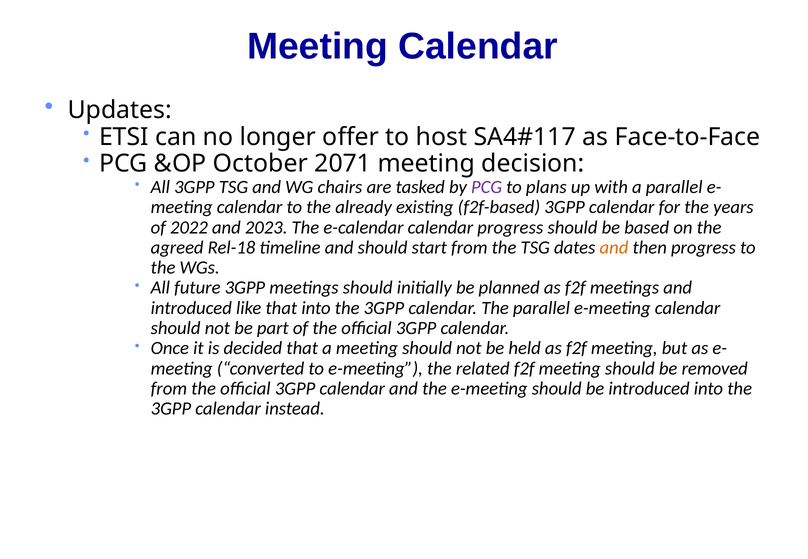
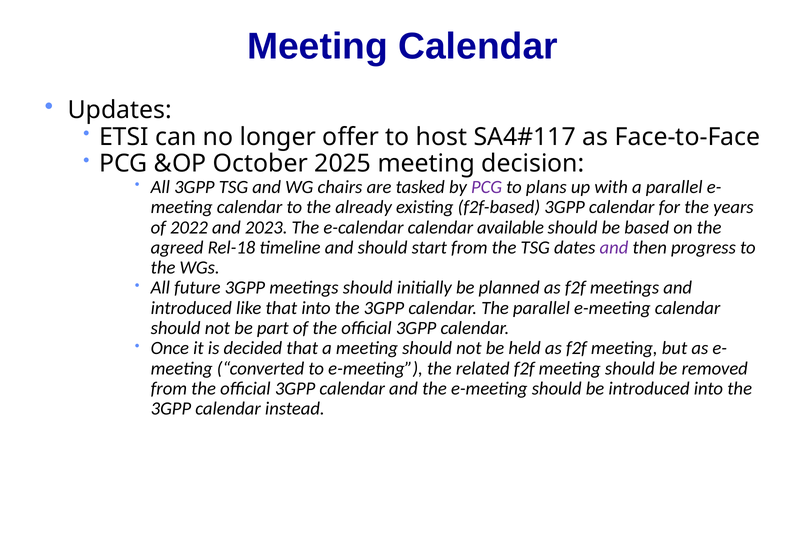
2071: 2071 -> 2025
calendar progress: progress -> available
and at (614, 248) colour: orange -> purple
